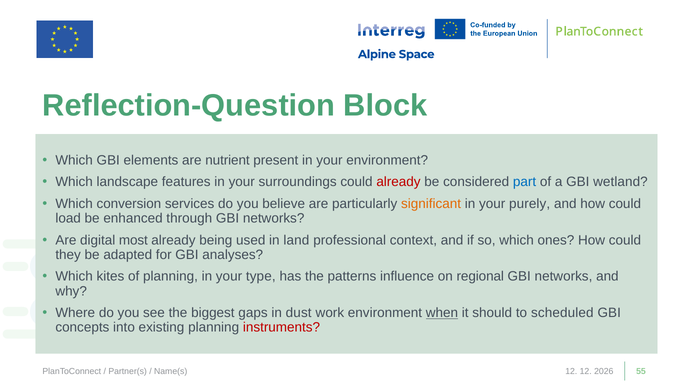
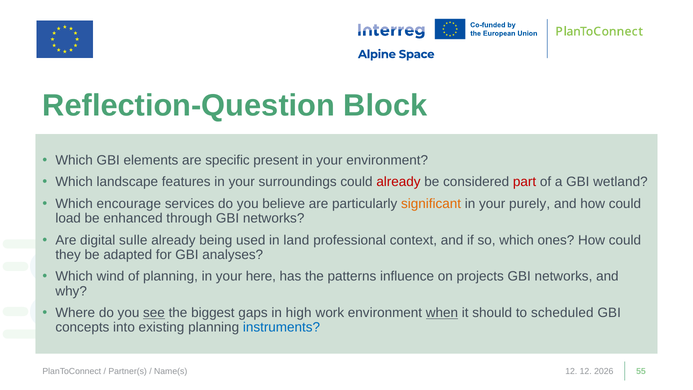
nutrient: nutrient -> specific
part colour: blue -> red
conversion: conversion -> encourage
most: most -> sulle
kites: kites -> wind
type: type -> here
regional: regional -> projects
see underline: none -> present
dust: dust -> high
instruments colour: red -> blue
